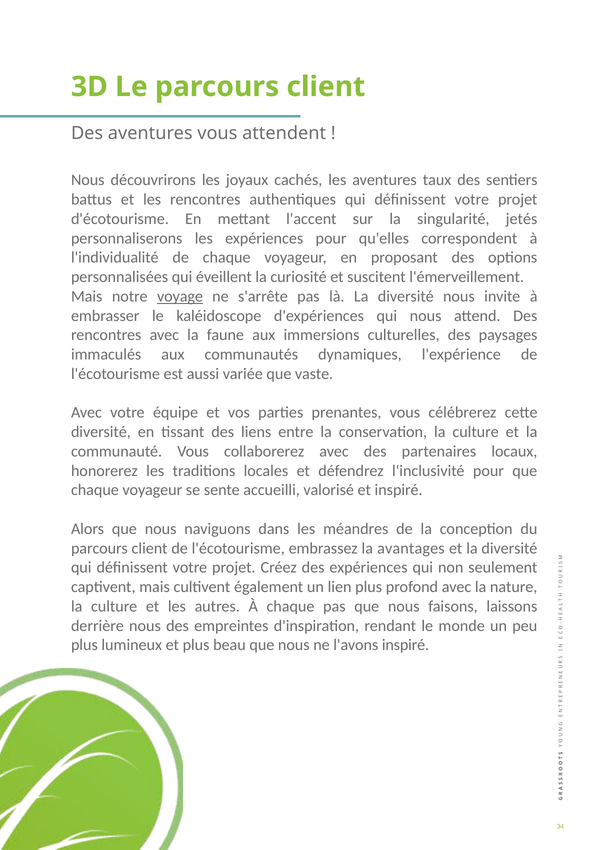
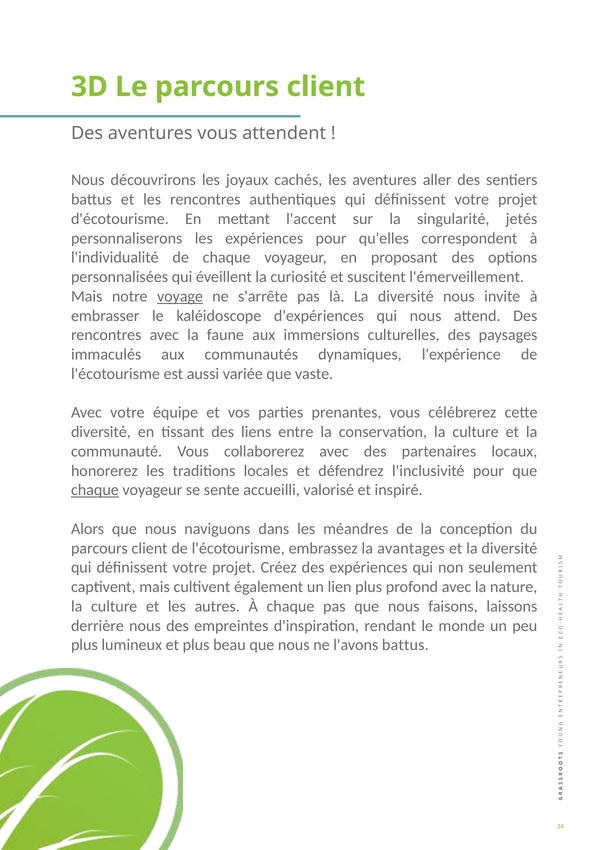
taux: taux -> aller
chaque at (95, 490) underline: none -> present
l'avons inspiré: inspiré -> battus
